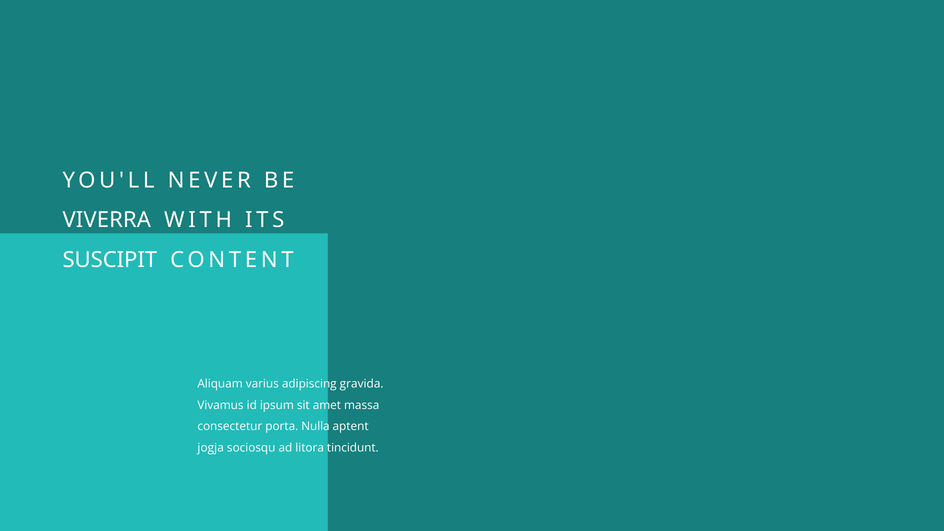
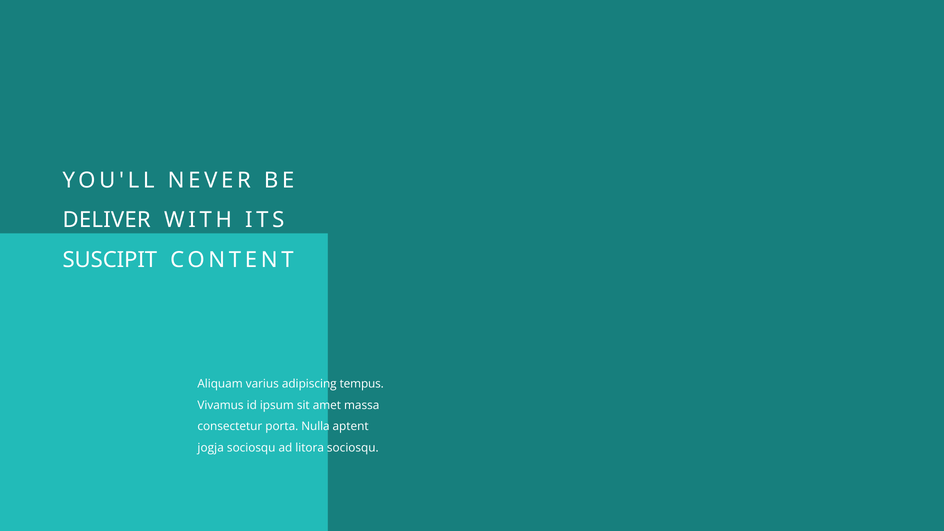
VIVERRA: VIVERRA -> DELIVER
gravida: gravida -> tempus
litora tincidunt: tincidunt -> sociosqu
